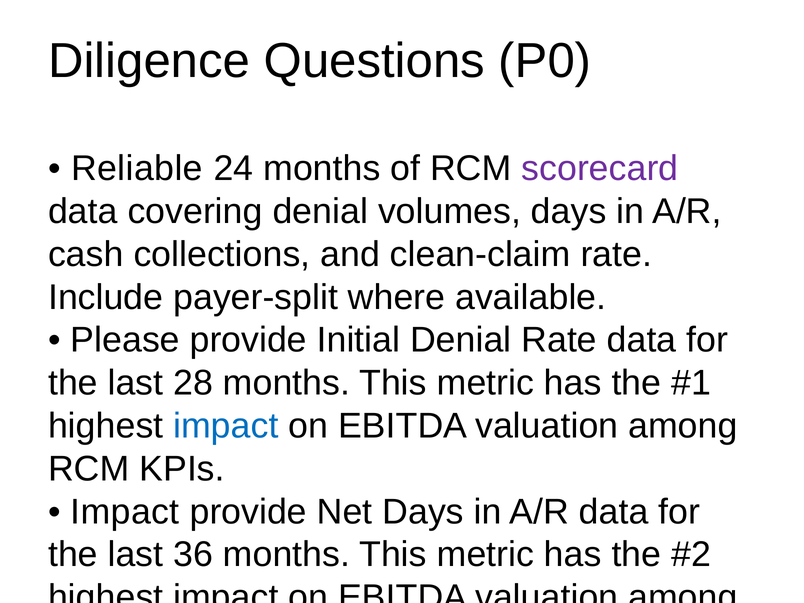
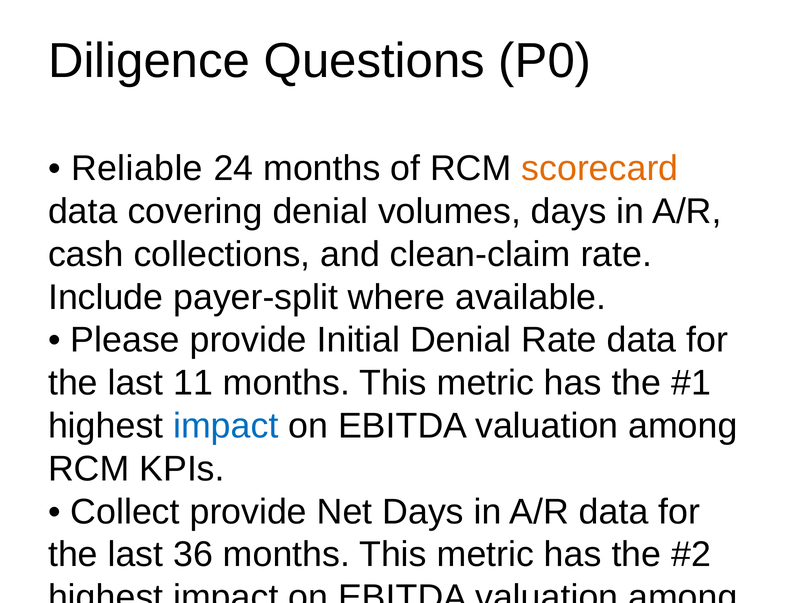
scorecard colour: purple -> orange
28: 28 -> 11
Impact at (125, 512): Impact -> Collect
